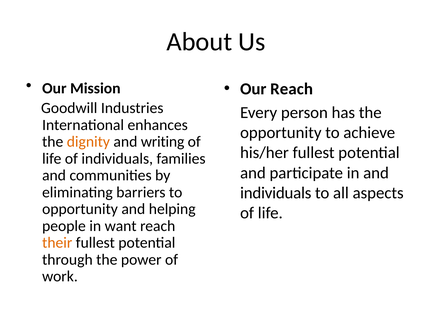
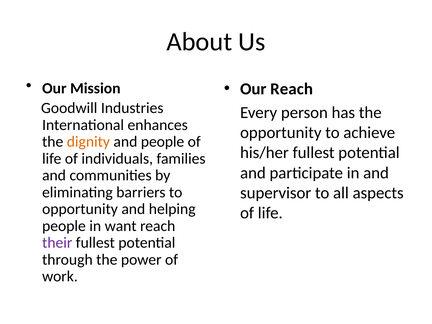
and writing: writing -> people
individuals at (276, 193): individuals -> supervisor
their colour: orange -> purple
